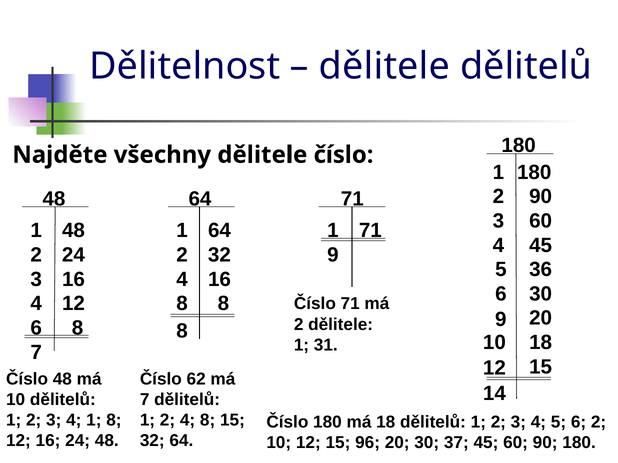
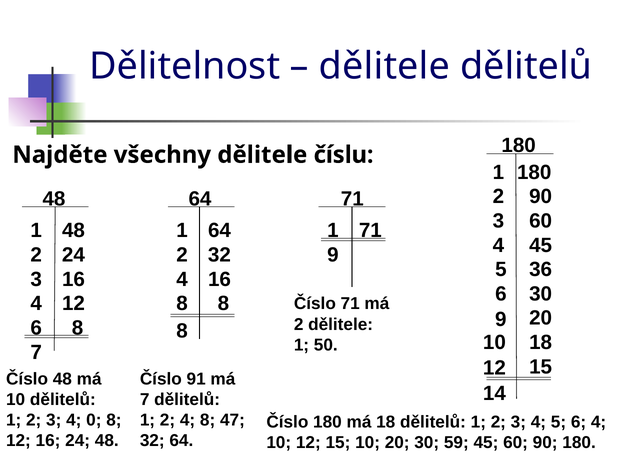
dělitele číslo: číslo -> číslu
31: 31 -> 50
62: 62 -> 91
4 1: 1 -> 0
8 15: 15 -> 47
6 2: 2 -> 4
15 96: 96 -> 10
37: 37 -> 59
